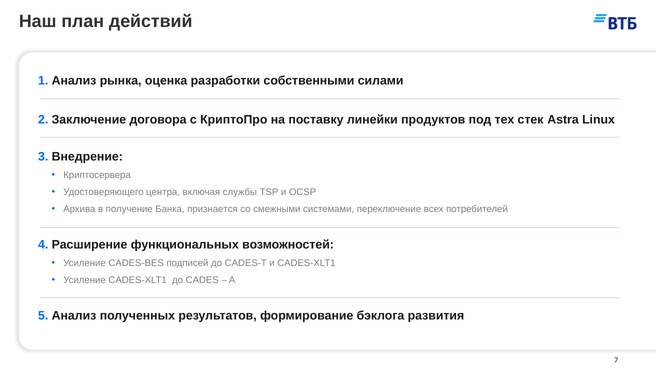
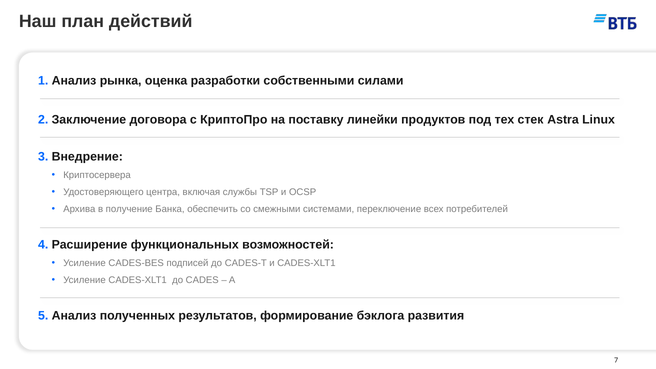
признается: признается -> обеспечить
